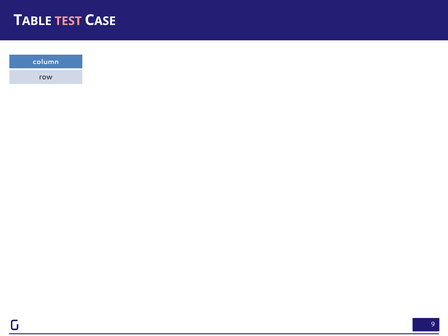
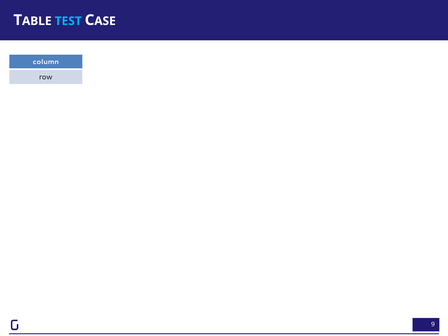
TEST colour: pink -> light blue
